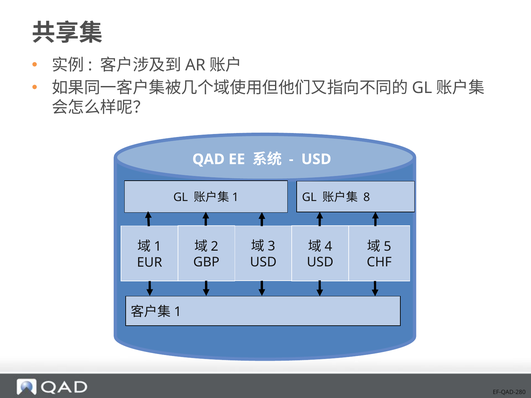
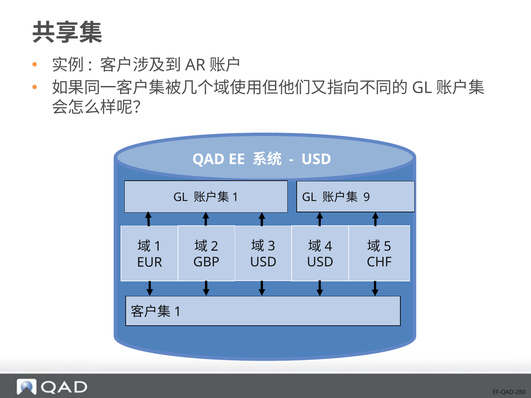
8: 8 -> 9
